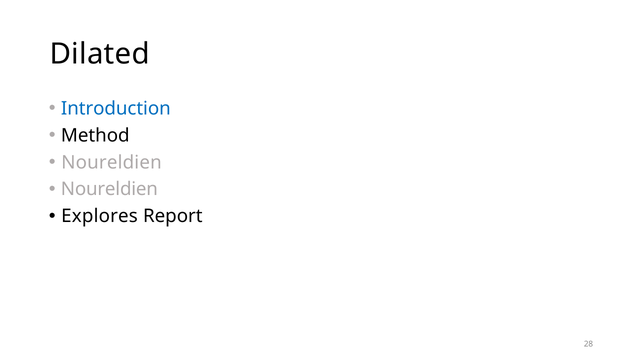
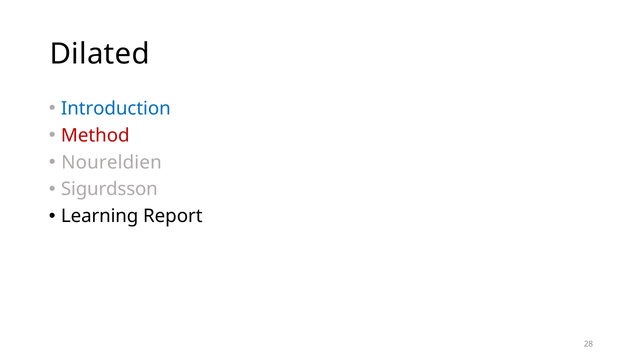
Method colour: black -> red
Noureldien at (109, 189): Noureldien -> Sigurdsson
Explores: Explores -> Learning
